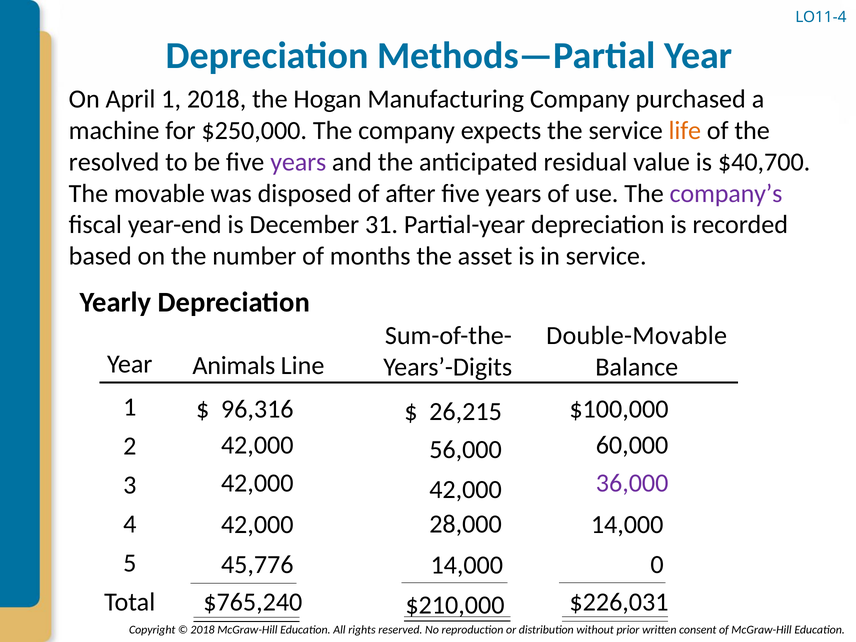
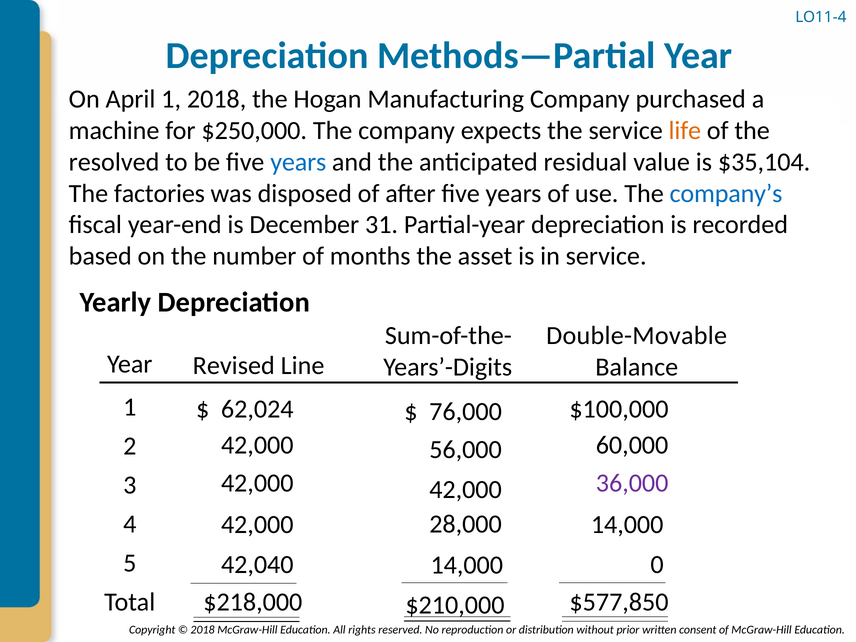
years at (298, 162) colour: purple -> blue
$40,700: $40,700 -> $35,104
movable: movable -> factories
company’s colour: purple -> blue
Animals: Animals -> Revised
96,316: 96,316 -> 62,024
26,215: 26,215 -> 76,000
45,776: 45,776 -> 42,040
$765,240: $765,240 -> $218,000
$226,031: $226,031 -> $577,850
